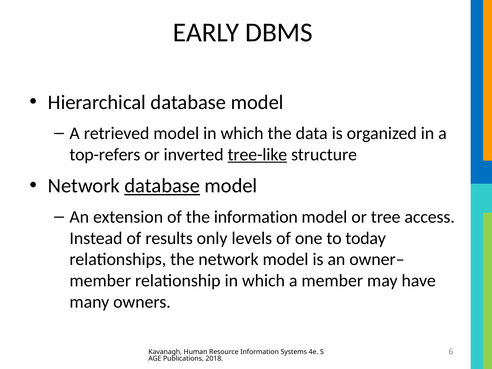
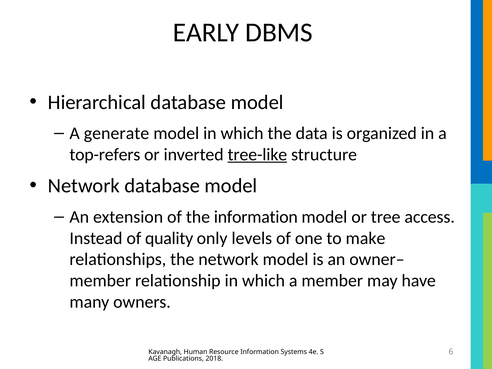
retrieved: retrieved -> generate
database at (162, 186) underline: present -> none
results: results -> quality
today: today -> make
